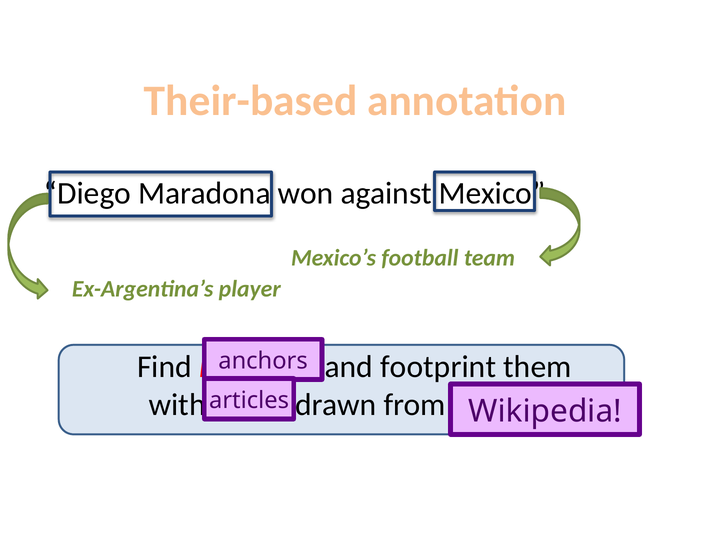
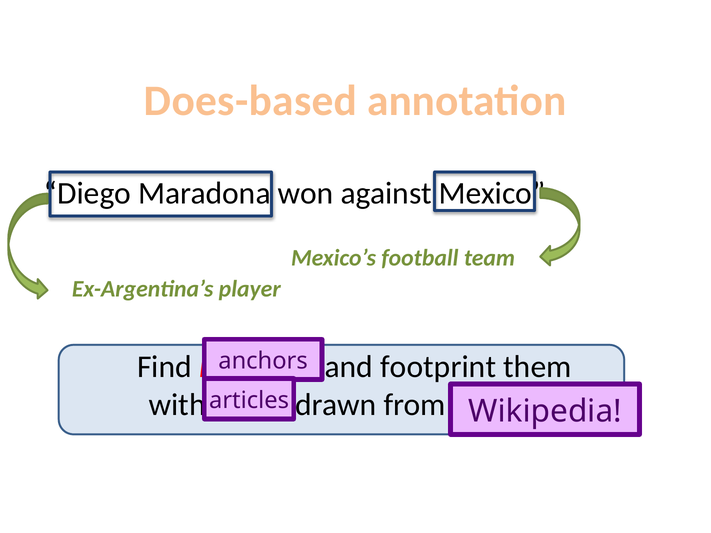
Their-based: Their-based -> Does-based
